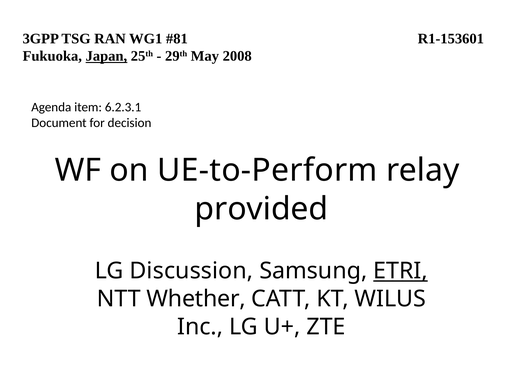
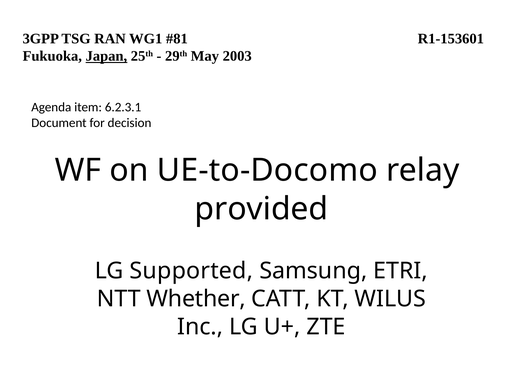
2008: 2008 -> 2003
UE-to-Perform: UE-to-Perform -> UE-to-Docomo
Discussion: Discussion -> Supported
ETRI underline: present -> none
